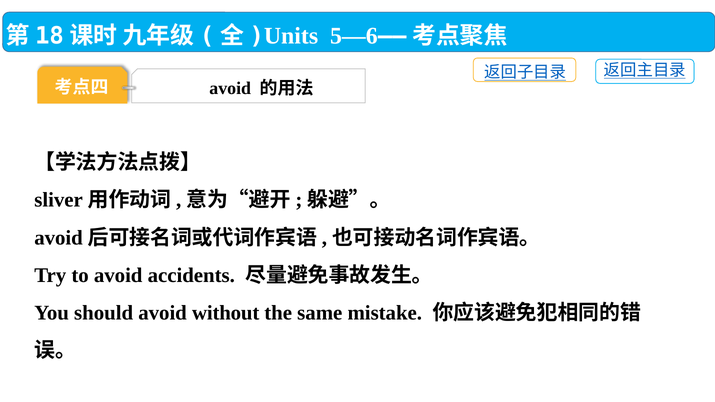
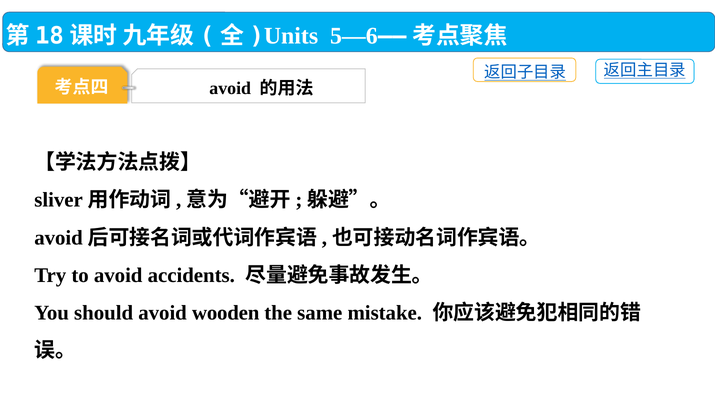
without: without -> wooden
